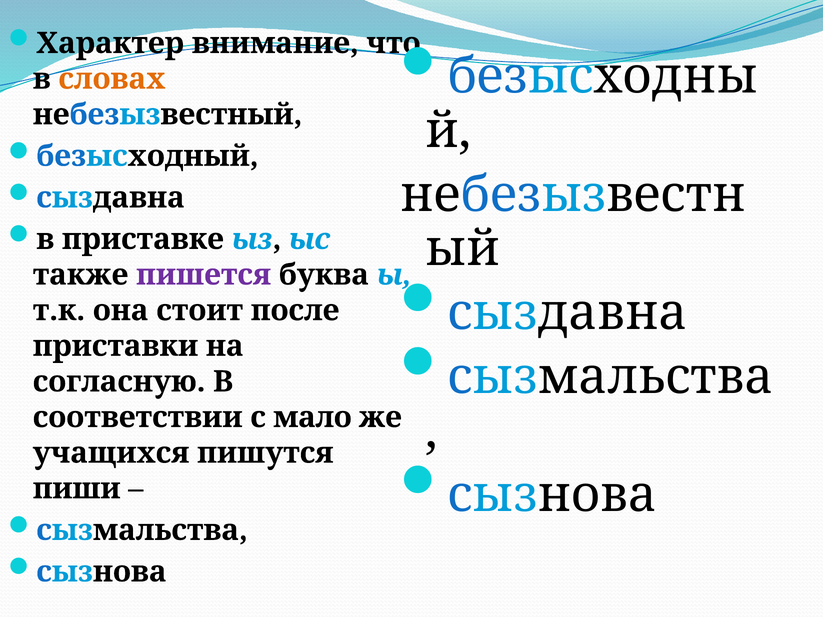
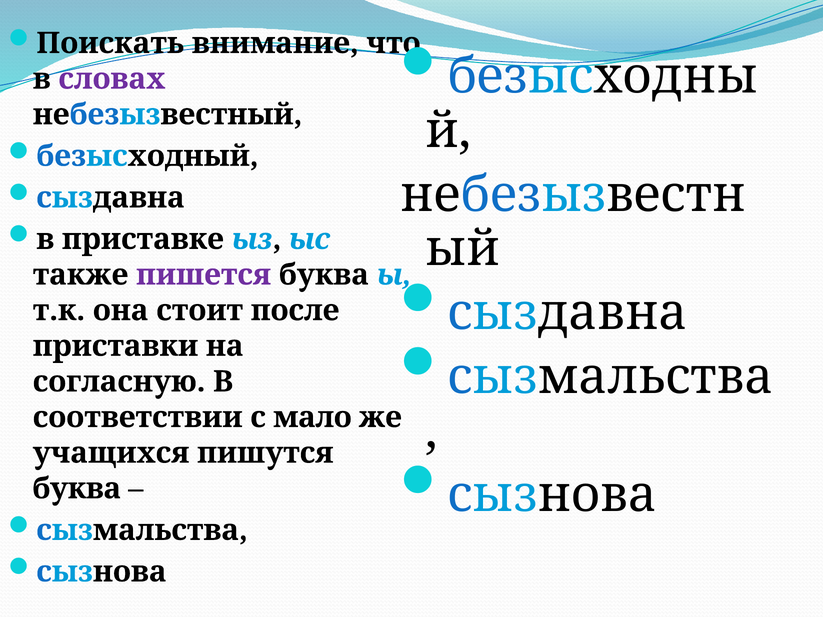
Характер: Характер -> Поискать
словах colour: orange -> purple
пиши at (77, 489): пиши -> буква
